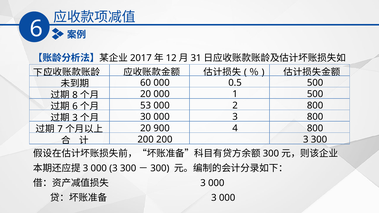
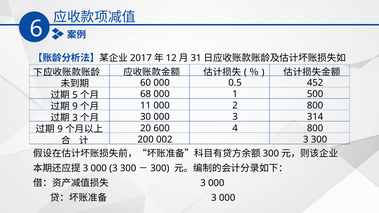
0.5 500: 500 -> 452
8: 8 -> 5
20 at (146, 94): 20 -> 68
6 at (75, 106): 6 -> 9
53: 53 -> 11
3 800: 800 -> 314
7 at (60, 129): 7 -> 9
900: 900 -> 600
200 200: 200 -> 002
